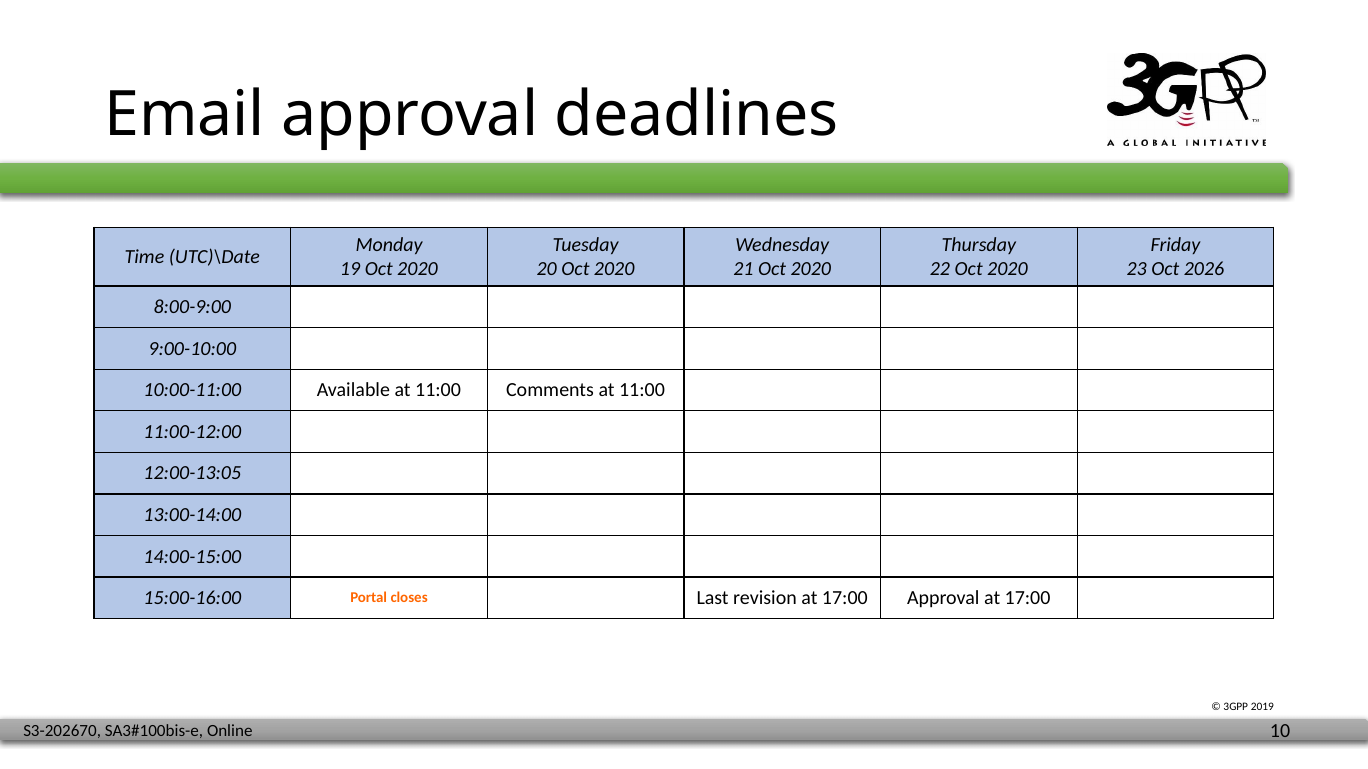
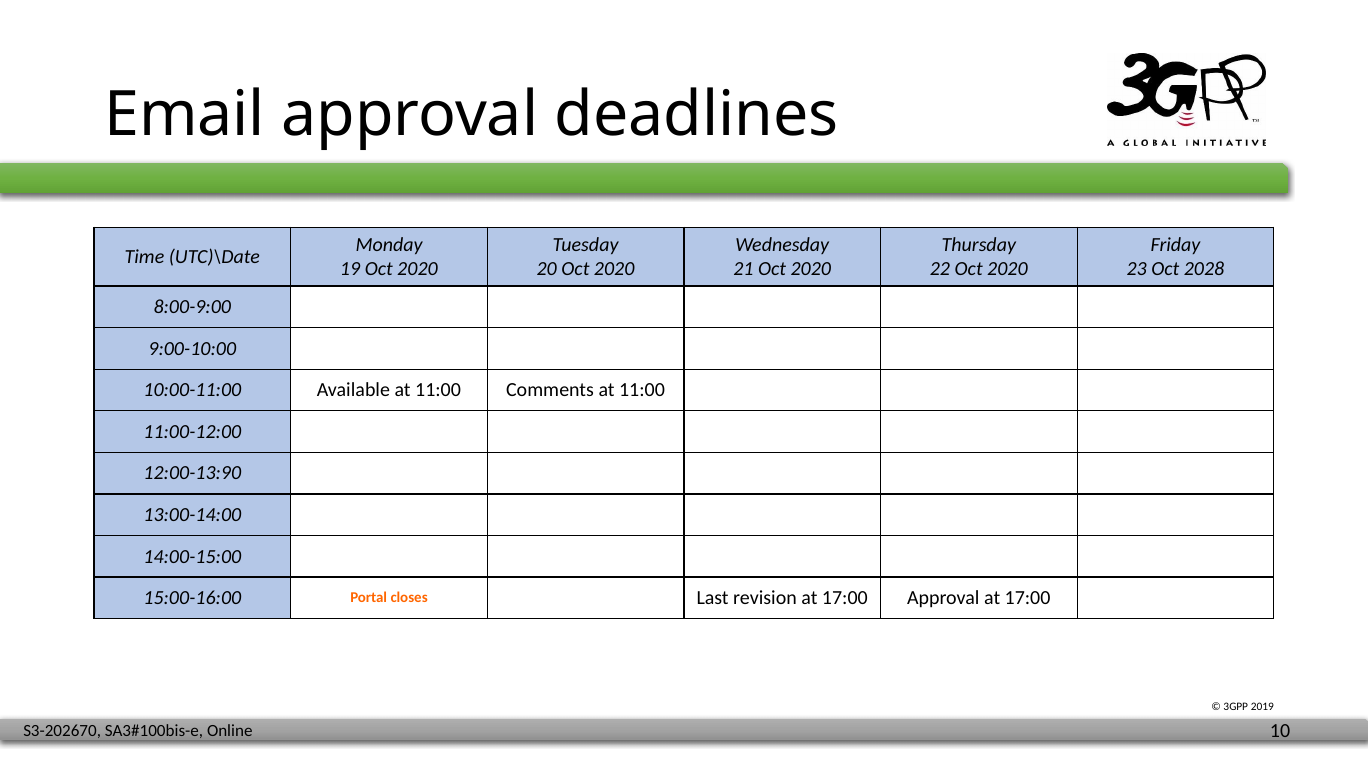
2026: 2026 -> 2028
12:00-13:05: 12:00-13:05 -> 12:00-13:90
